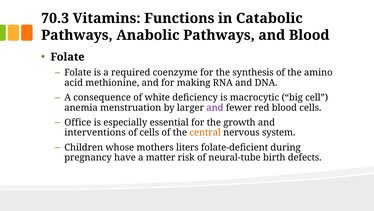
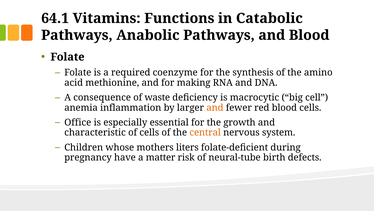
70.3: 70.3 -> 64.1
white: white -> waste
menstruation: menstruation -> inflammation
and at (215, 107) colour: purple -> orange
interventions: interventions -> characteristic
